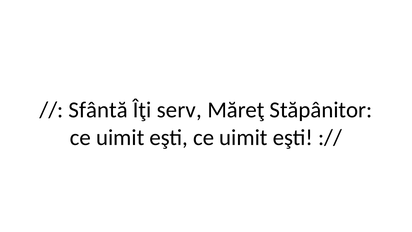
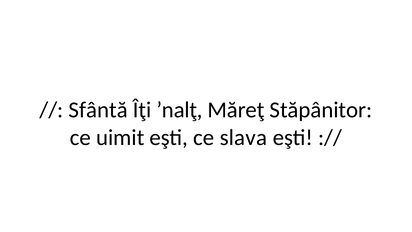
serv: serv -> ʼnalţ
eşti ce uimit: uimit -> slava
